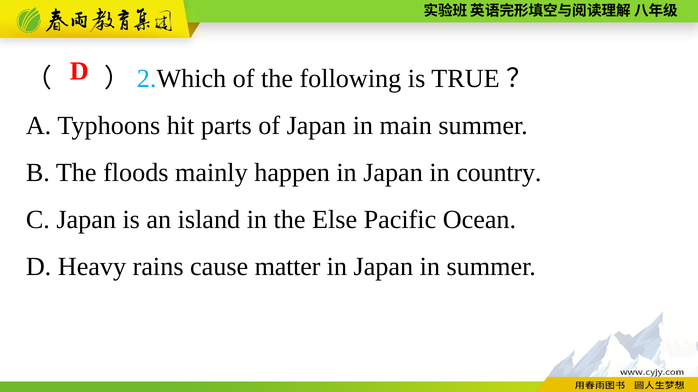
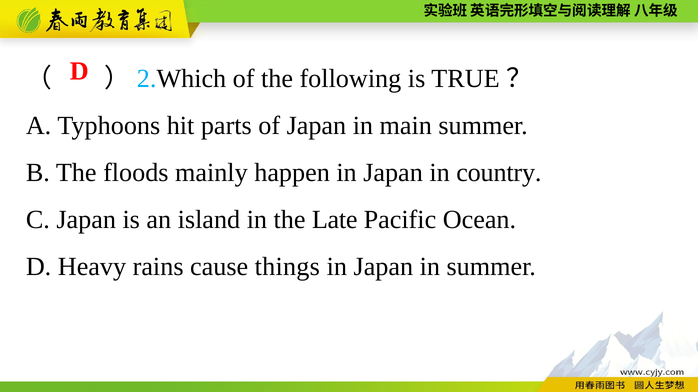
Else: Else -> Late
matter: matter -> things
